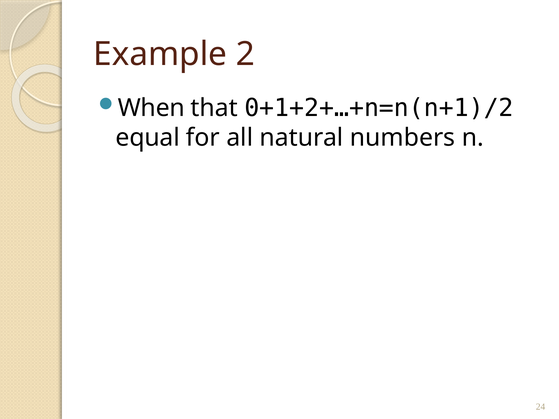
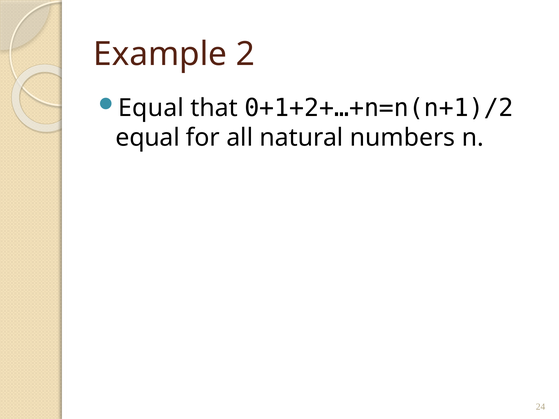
When at (151, 108): When -> Equal
